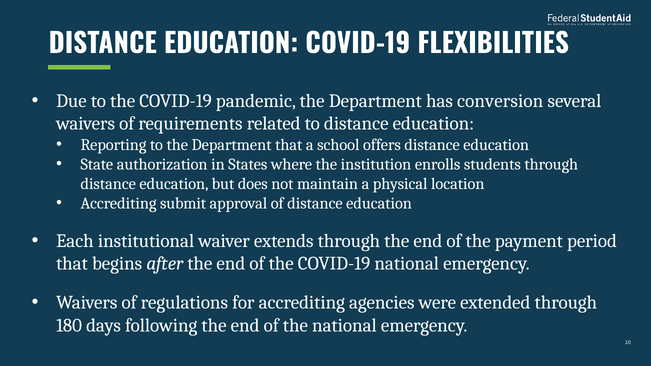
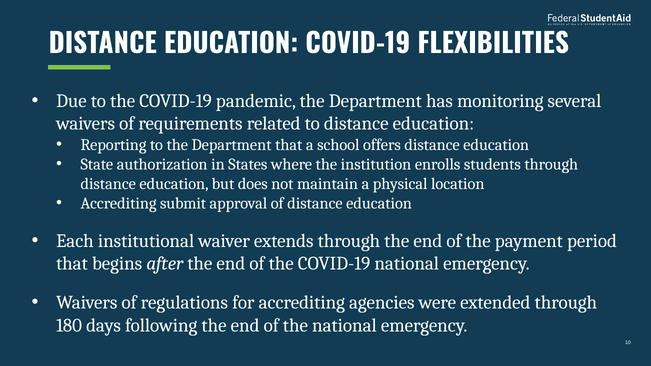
conversion: conversion -> monitoring
